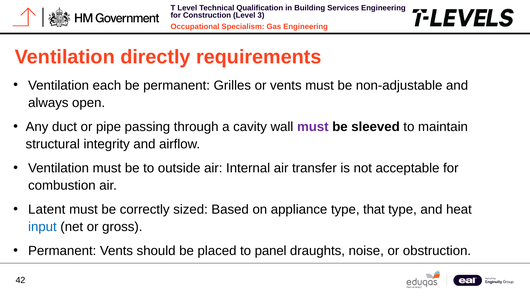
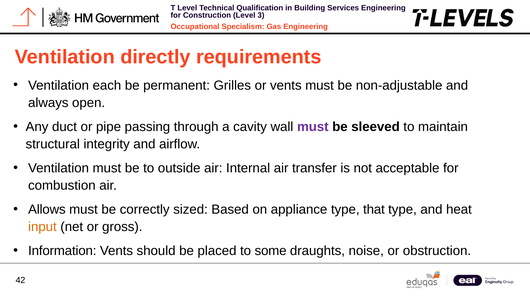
Latent: Latent -> Allows
input colour: blue -> orange
Permanent at (62, 251): Permanent -> Information
panel: panel -> some
